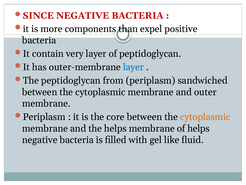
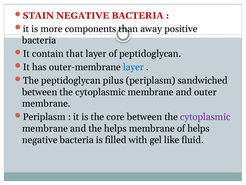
SINCE: SINCE -> STAIN
expel: expel -> away
very: very -> that
from: from -> pilus
cytoplasmic at (205, 117) colour: orange -> purple
